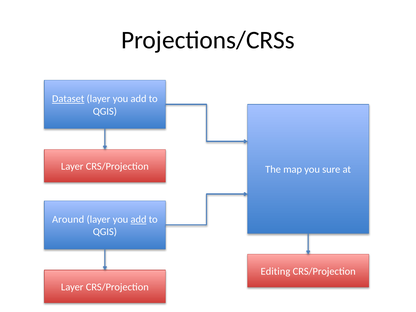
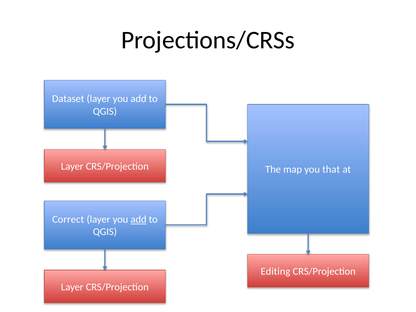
Dataset underline: present -> none
sure: sure -> that
Around: Around -> Correct
